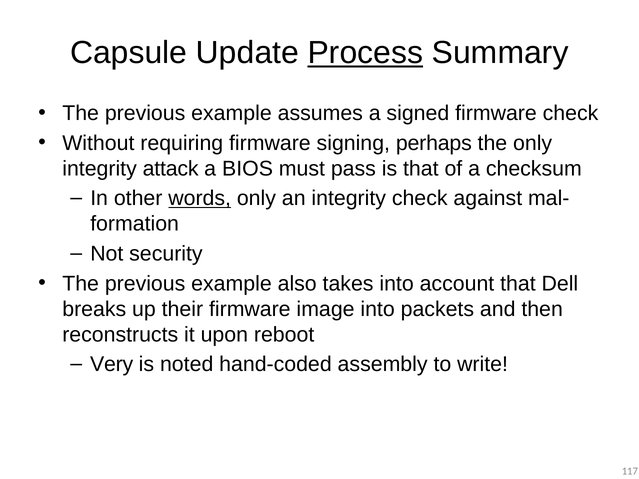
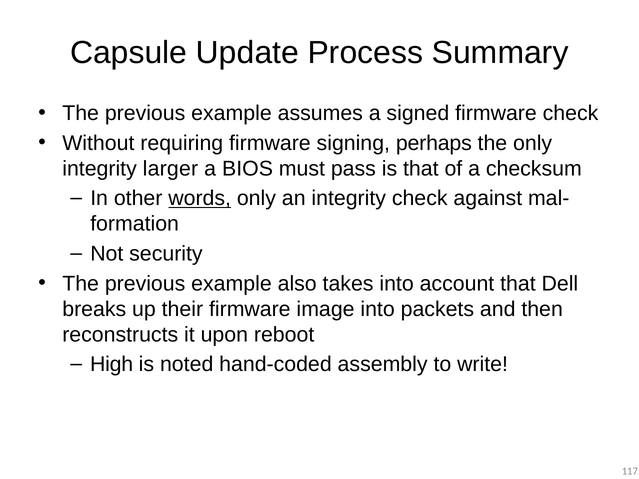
Process underline: present -> none
attack: attack -> larger
Very: Very -> High
